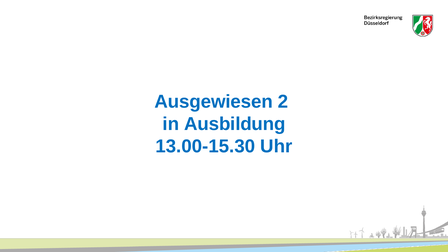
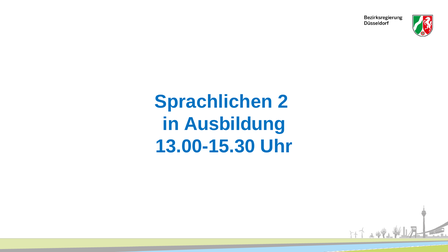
Ausgewiesen: Ausgewiesen -> Sprachlichen
